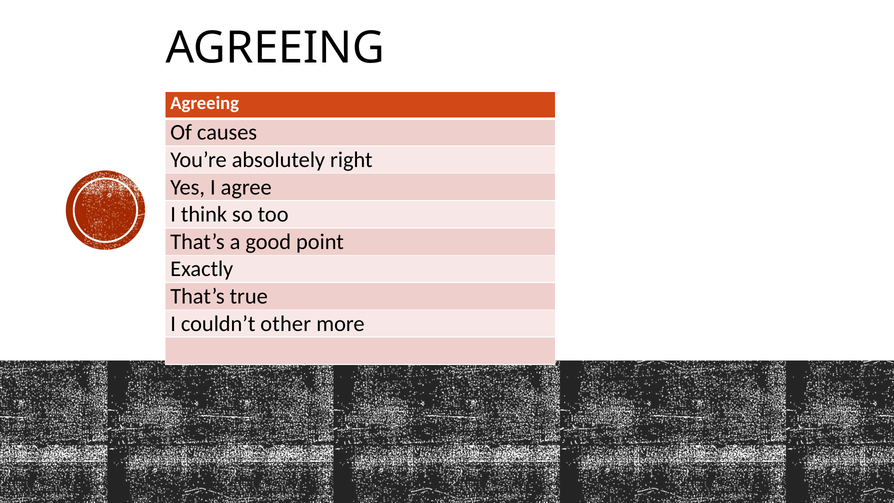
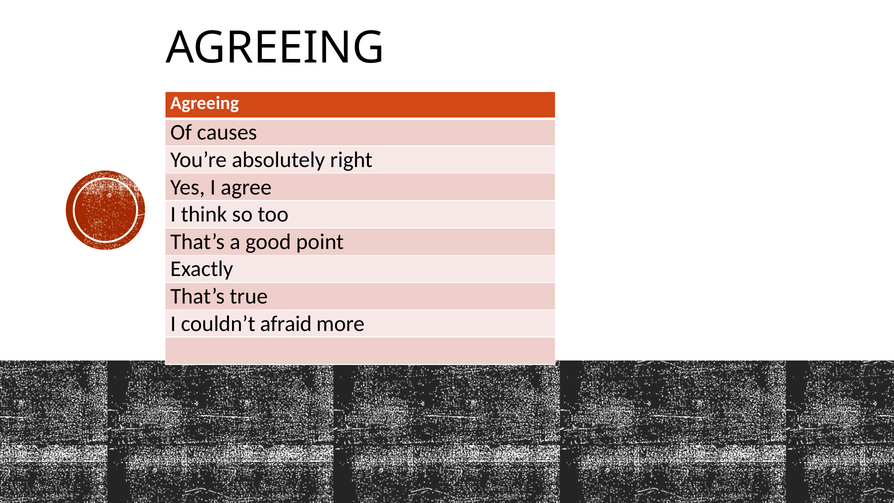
other: other -> afraid
